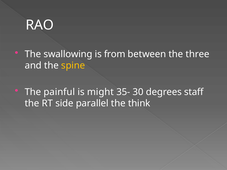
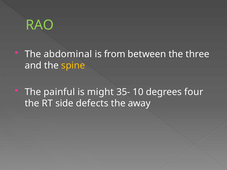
RAO colour: white -> light green
swallowing: swallowing -> abdominal
30: 30 -> 10
staff: staff -> four
parallel: parallel -> defects
think: think -> away
